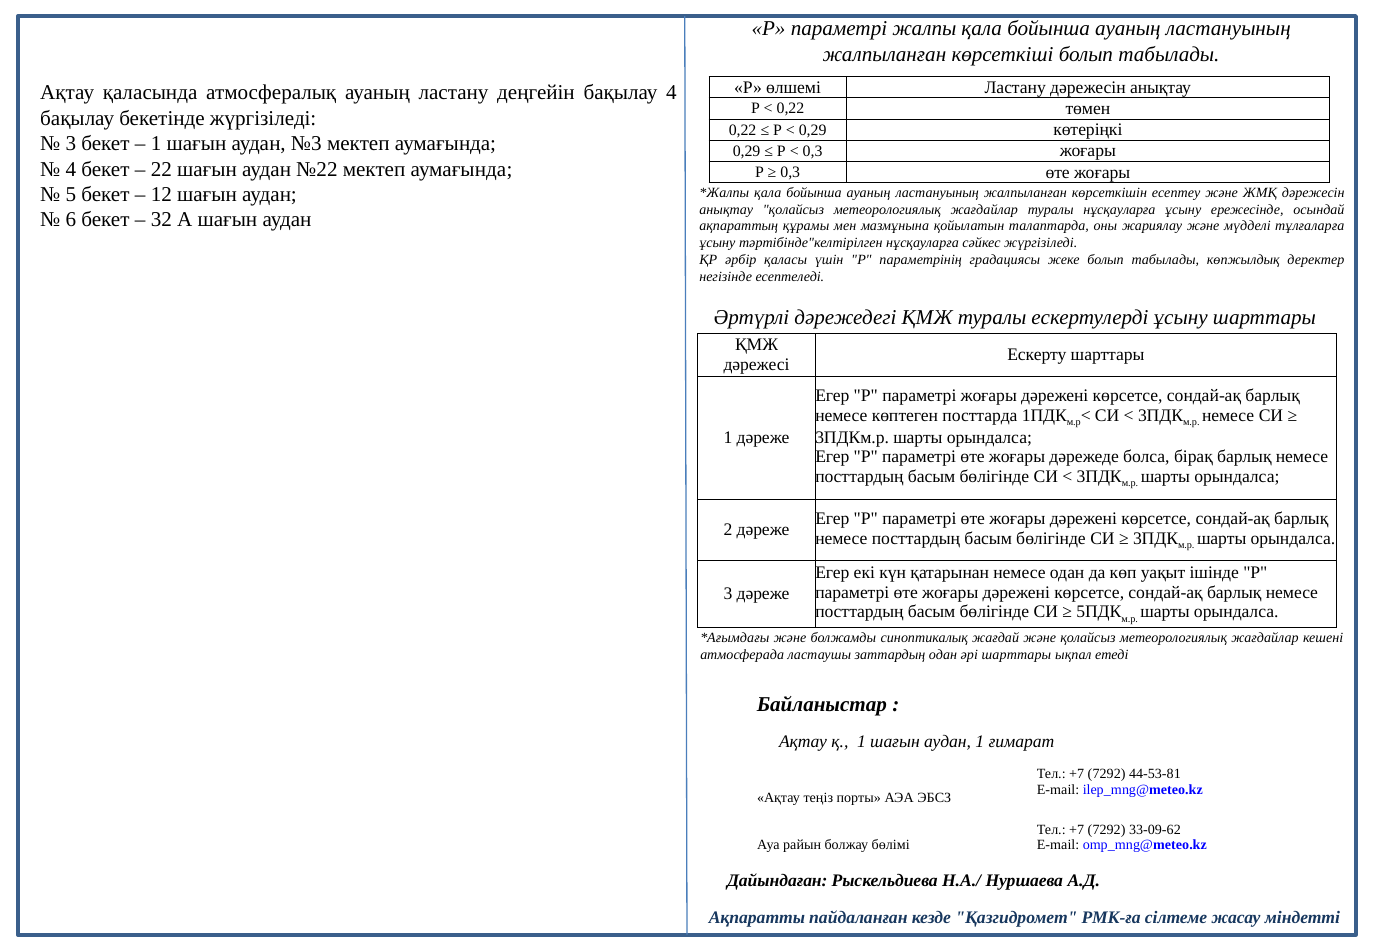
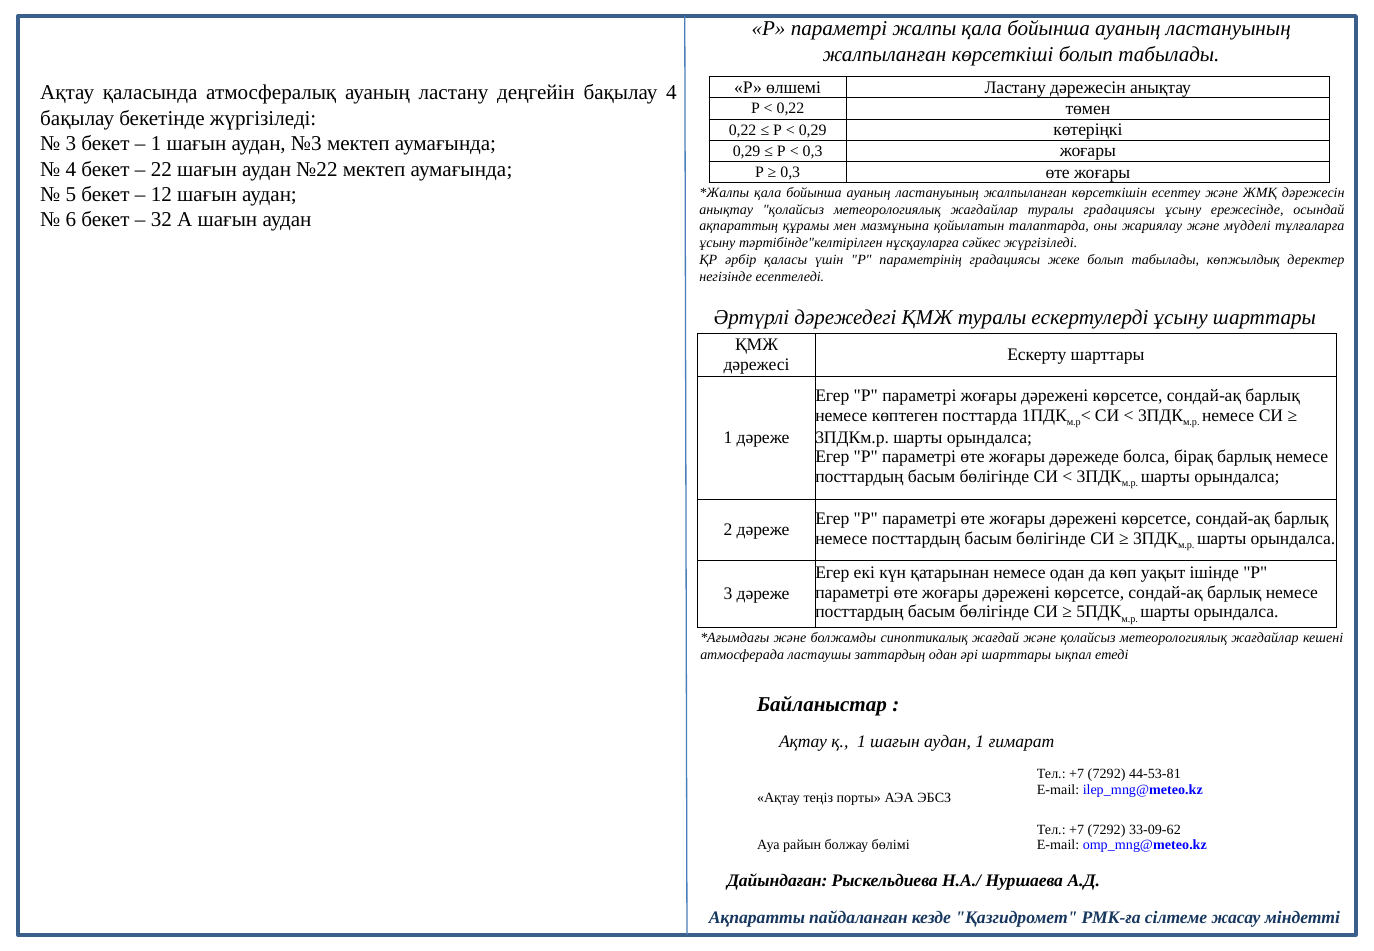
туралы нұсқауларға: нұсқауларға -> градациясы
